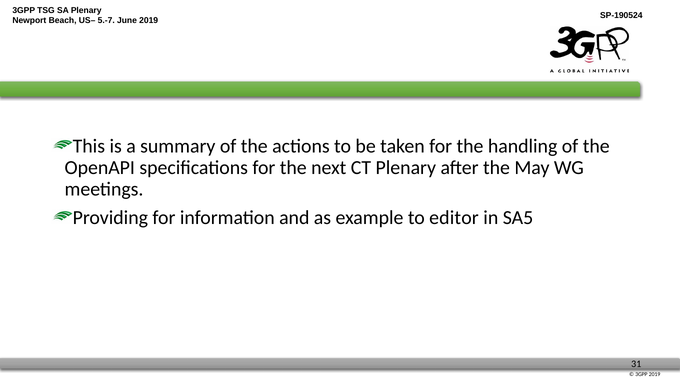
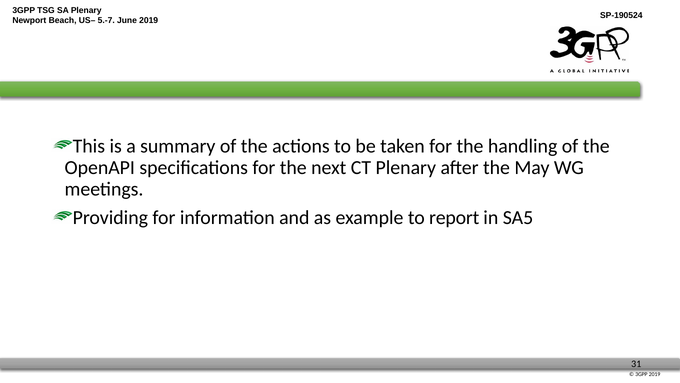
editor: editor -> report
